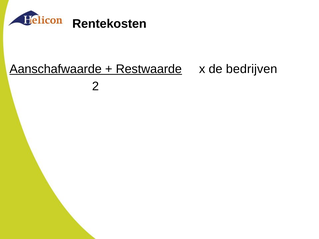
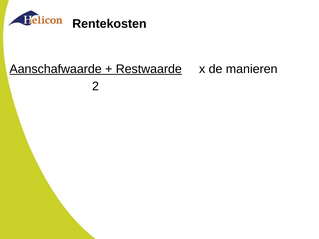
bedrijven: bedrijven -> manieren
